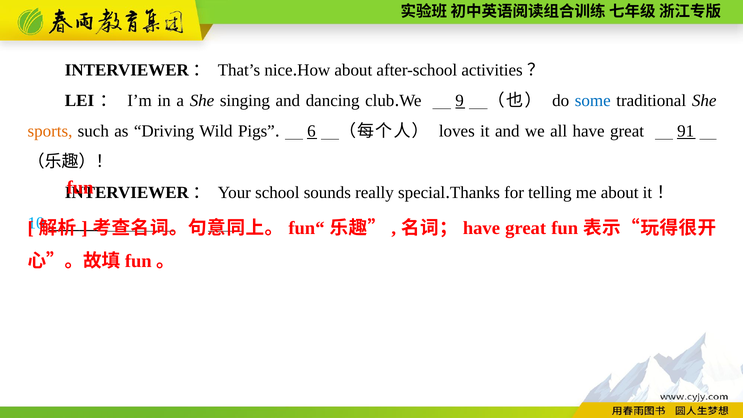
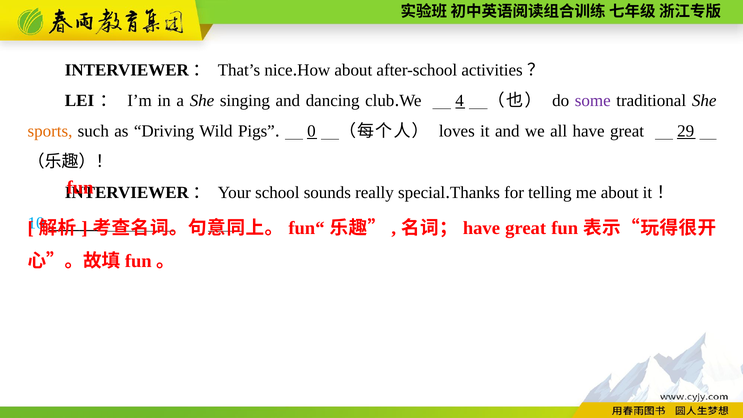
9: 9 -> 4
some colour: blue -> purple
6: 6 -> 0
91: 91 -> 29
